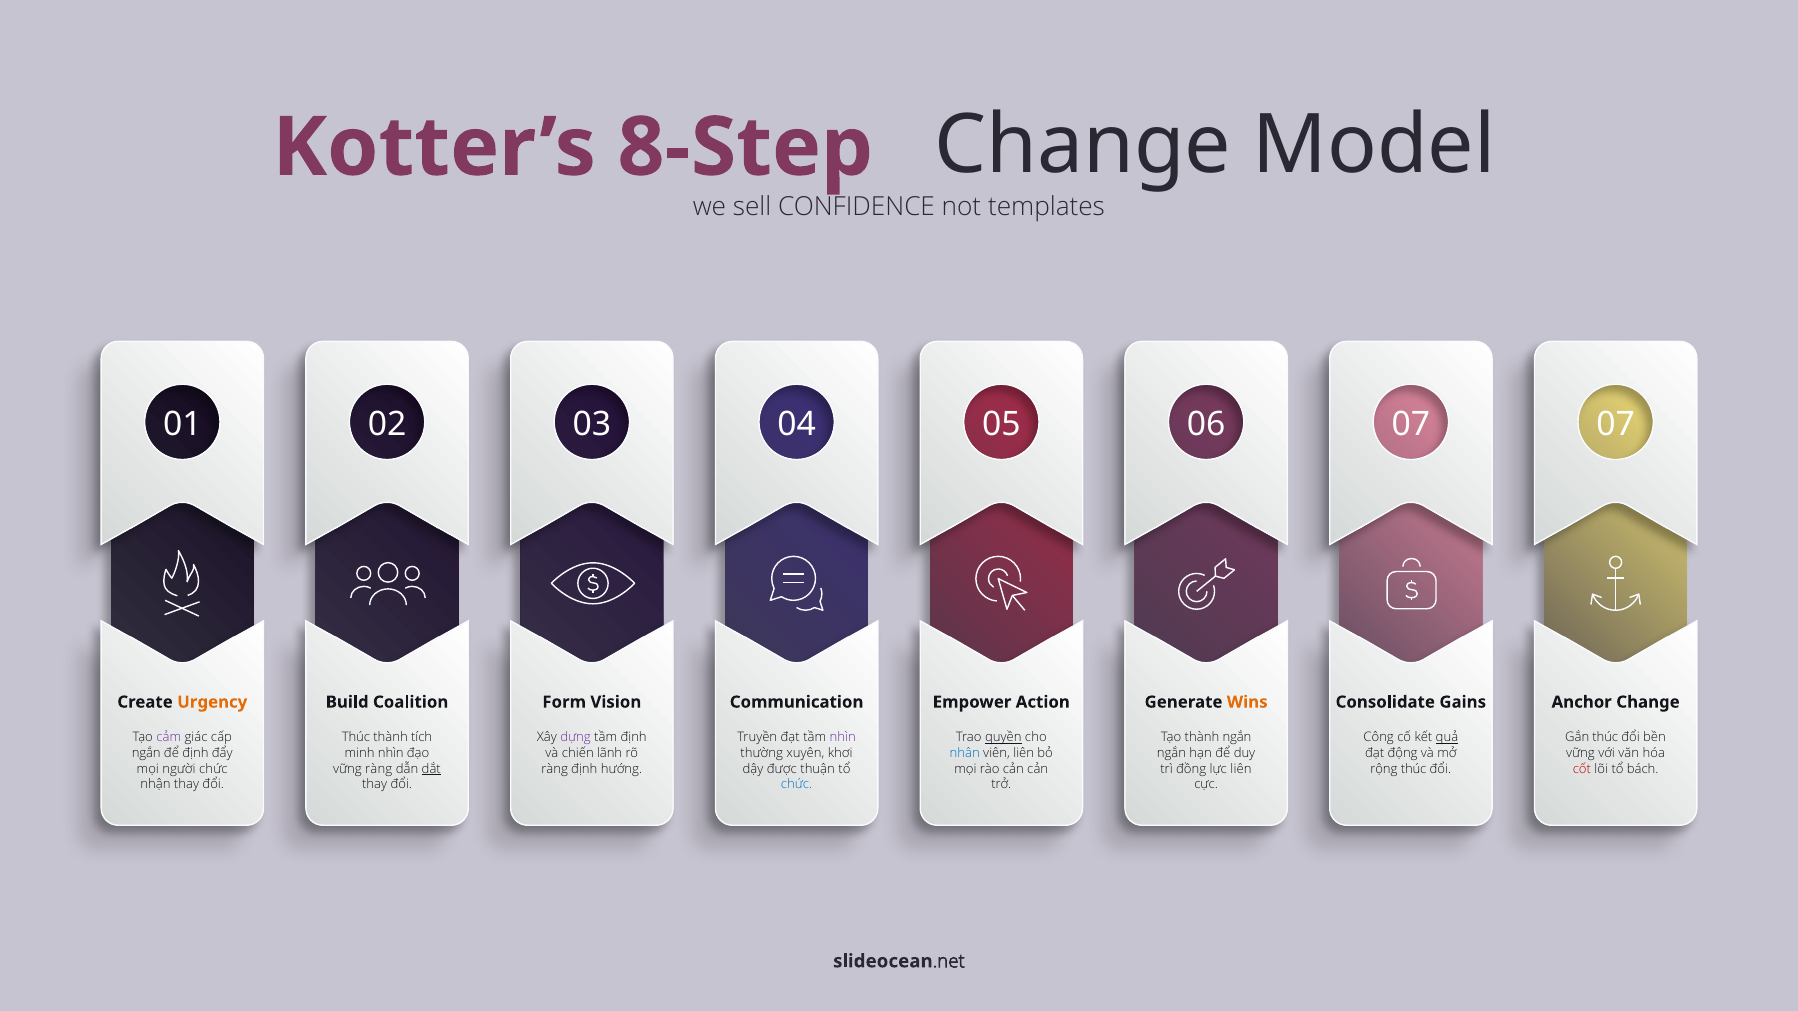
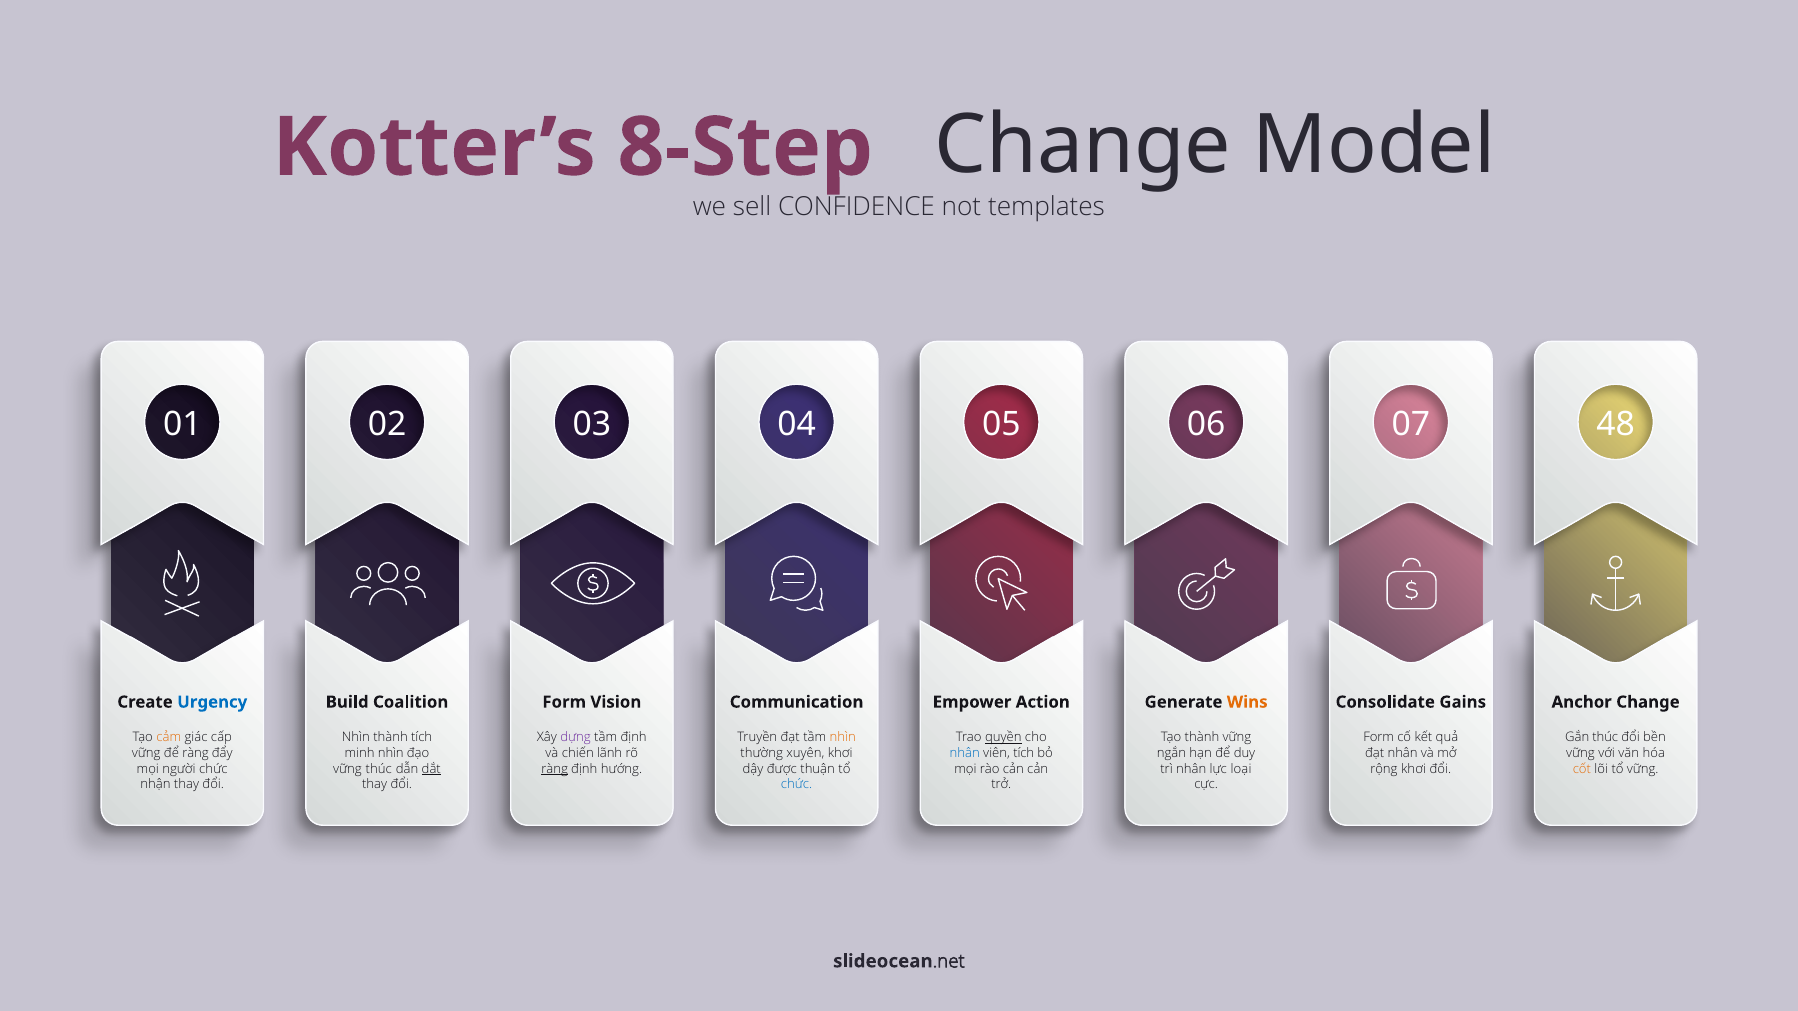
07 at (1616, 424): 07 -> 48
Urgency colour: orange -> blue
cảm colour: purple -> orange
Thúc at (356, 738): Thúc -> Nhìn
nhìn at (843, 738) colour: purple -> orange
thành ngắn: ngắn -> vững
Công at (1379, 738): Công -> Form
quả underline: present -> none
ngắn at (146, 753): ngắn -> vững
để định: định -> ràng
viên liên: liên -> tích
đạt động: động -> nhân
vững ràng: ràng -> thúc
ràng at (555, 769) underline: none -> present
trì đồng: đồng -> nhân
lực liên: liên -> loại
rộng thúc: thúc -> khơi
cốt colour: red -> orange
tổ bách: bách -> vững
